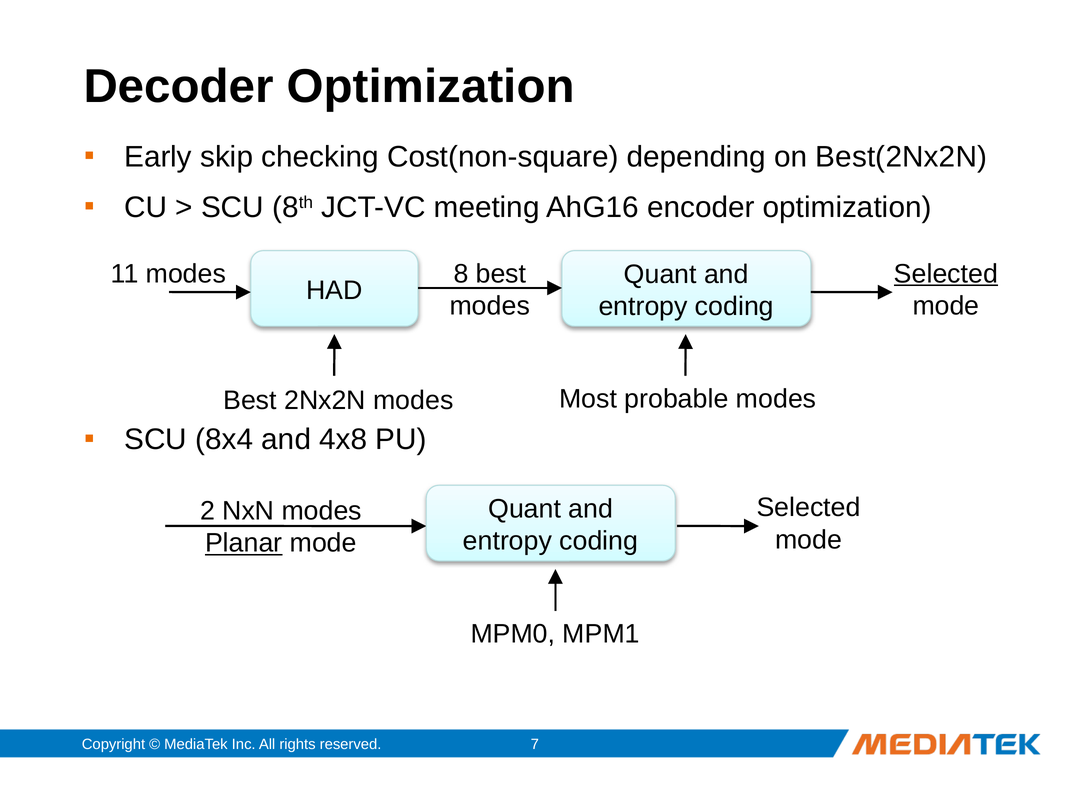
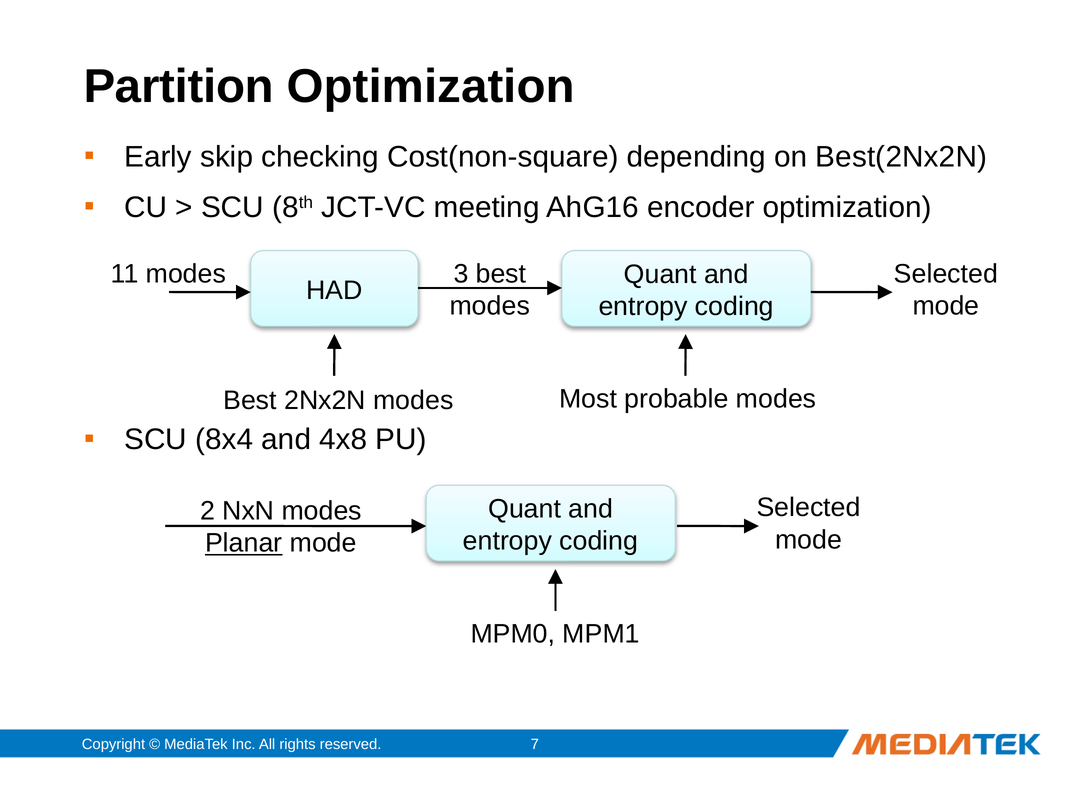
Decoder: Decoder -> Partition
8: 8 -> 3
Selected at (946, 274) underline: present -> none
